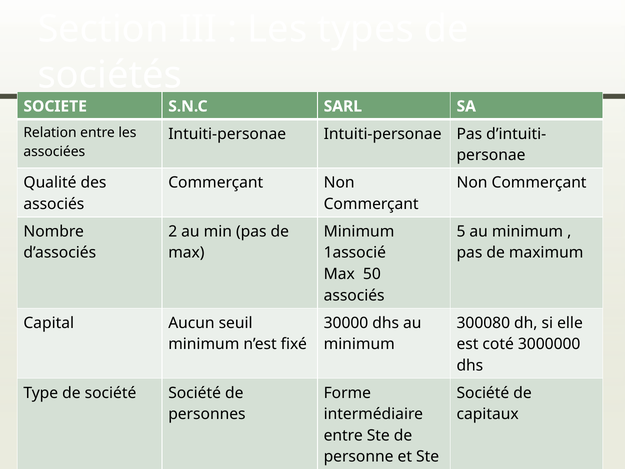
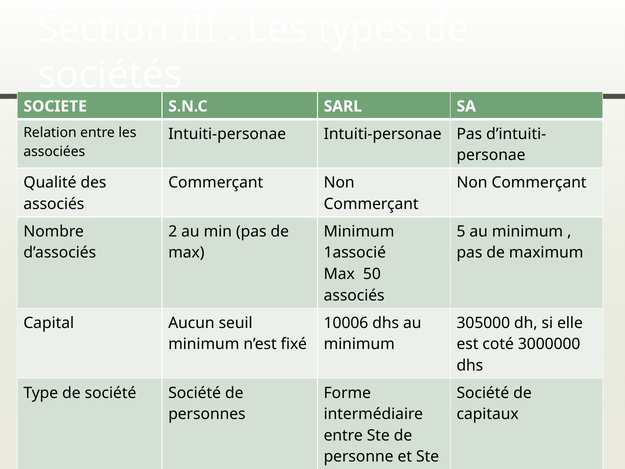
30000: 30000 -> 10006
300080: 300080 -> 305000
